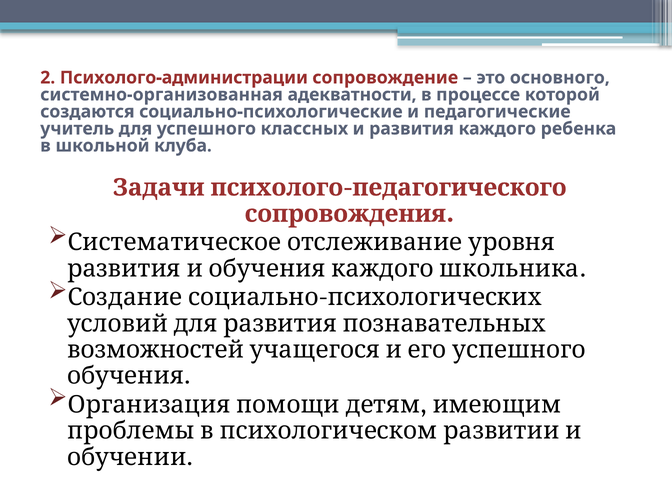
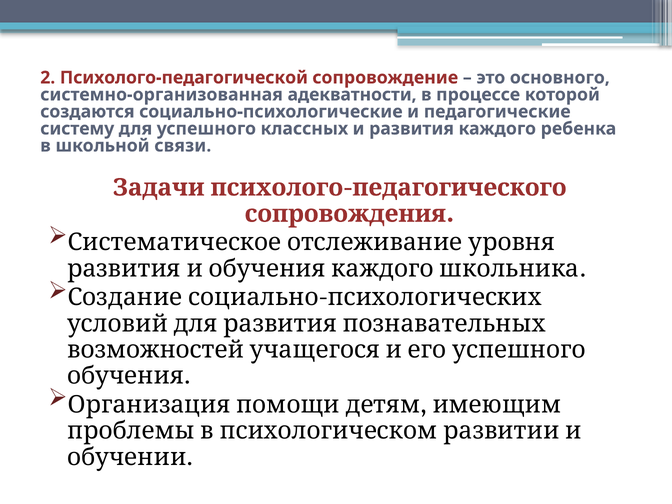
Психолого-администрации: Психолого-администрации -> Психолого-педагогической
учитель: учитель -> систему
клуба: клуба -> связи
